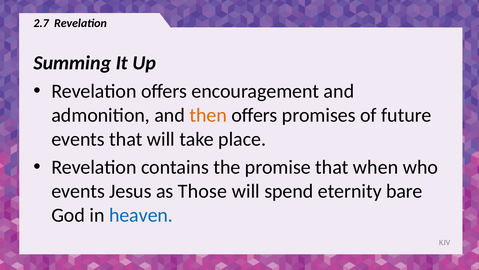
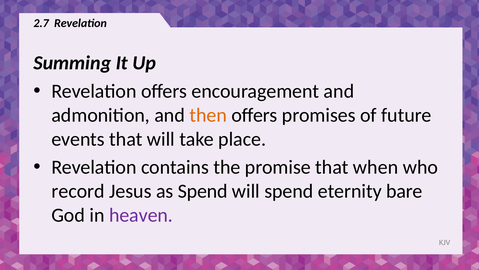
events at (78, 191): events -> record
as Those: Those -> Spend
heaven colour: blue -> purple
